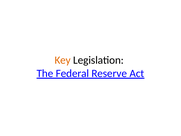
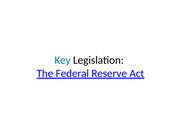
Key colour: orange -> blue
